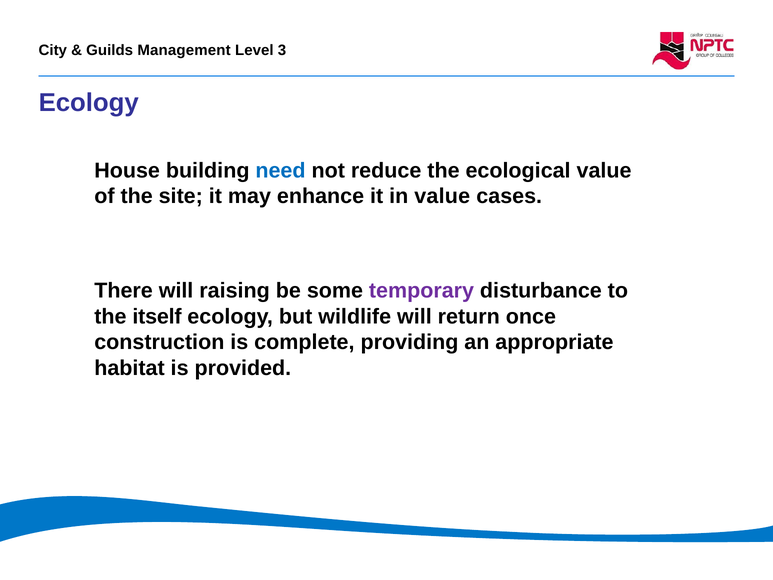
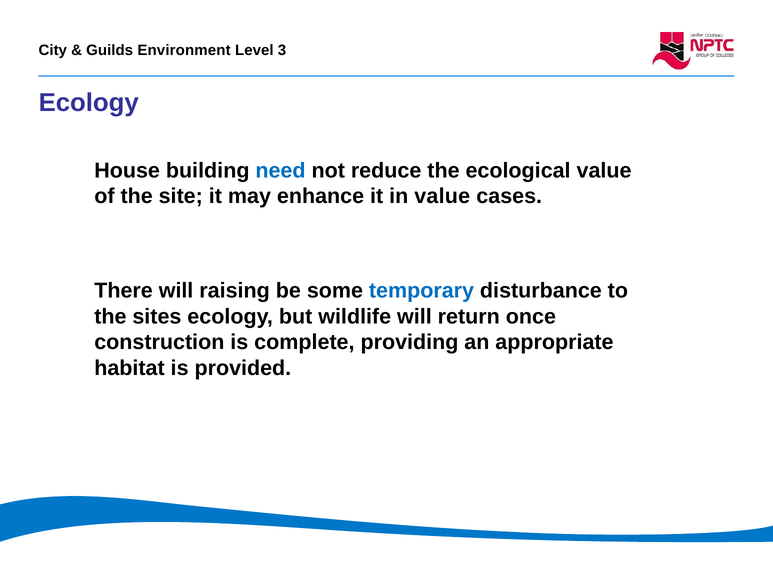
Management: Management -> Environment
temporary colour: purple -> blue
itself: itself -> sites
